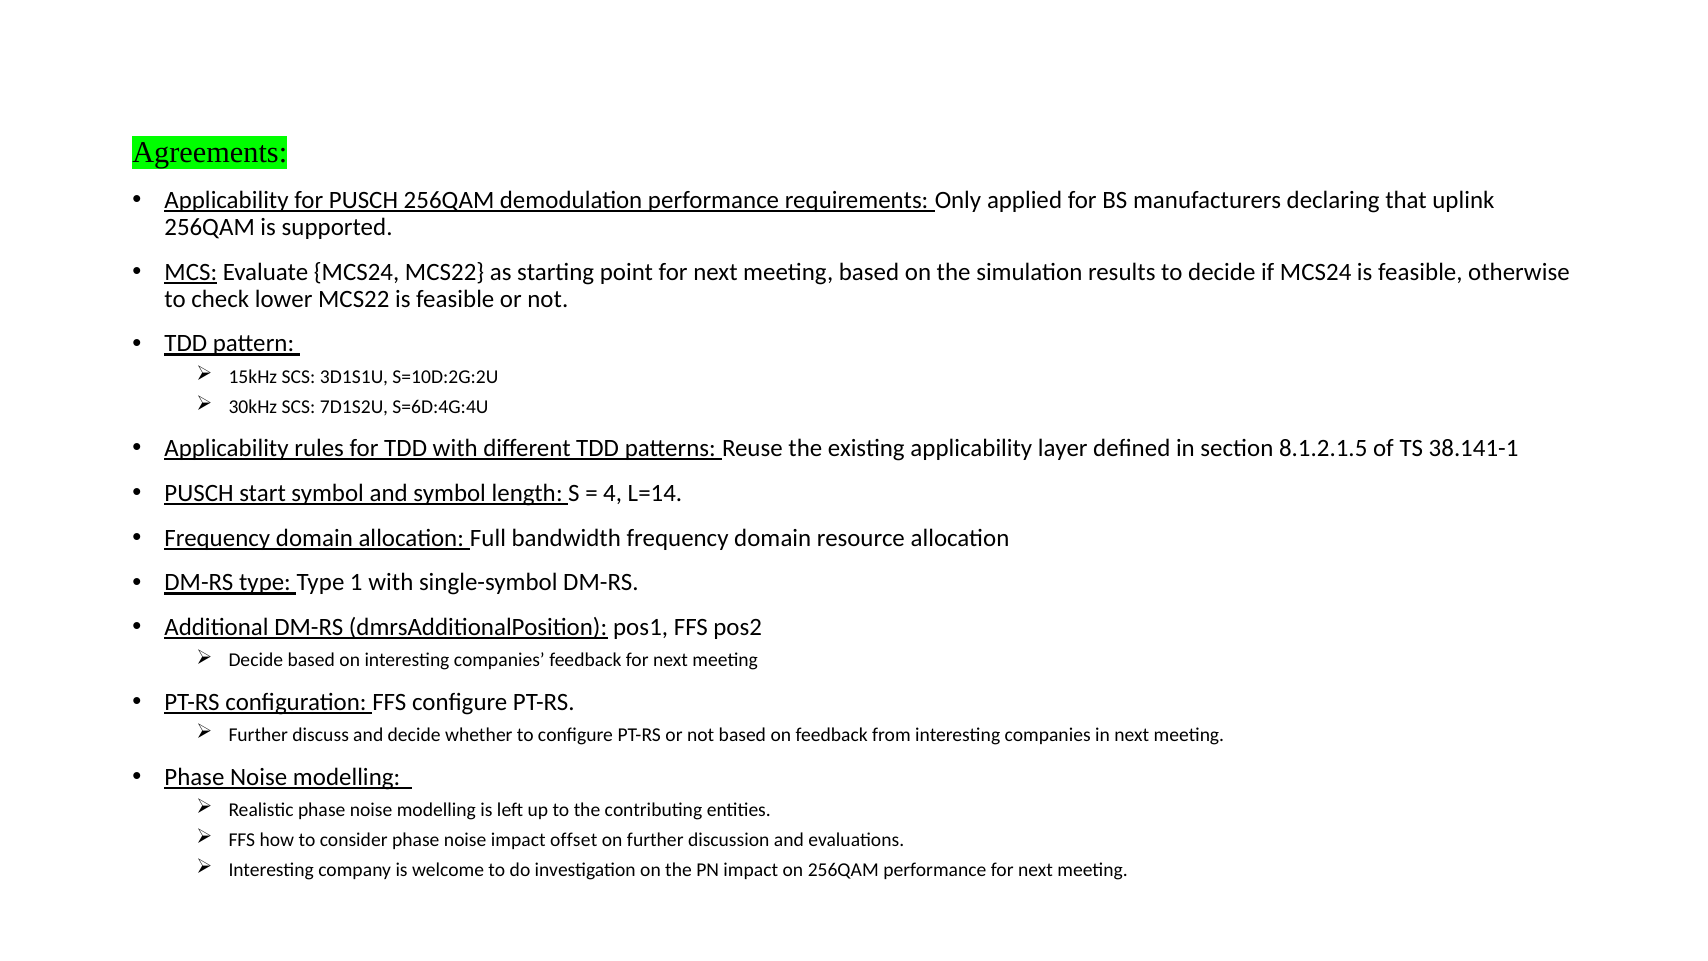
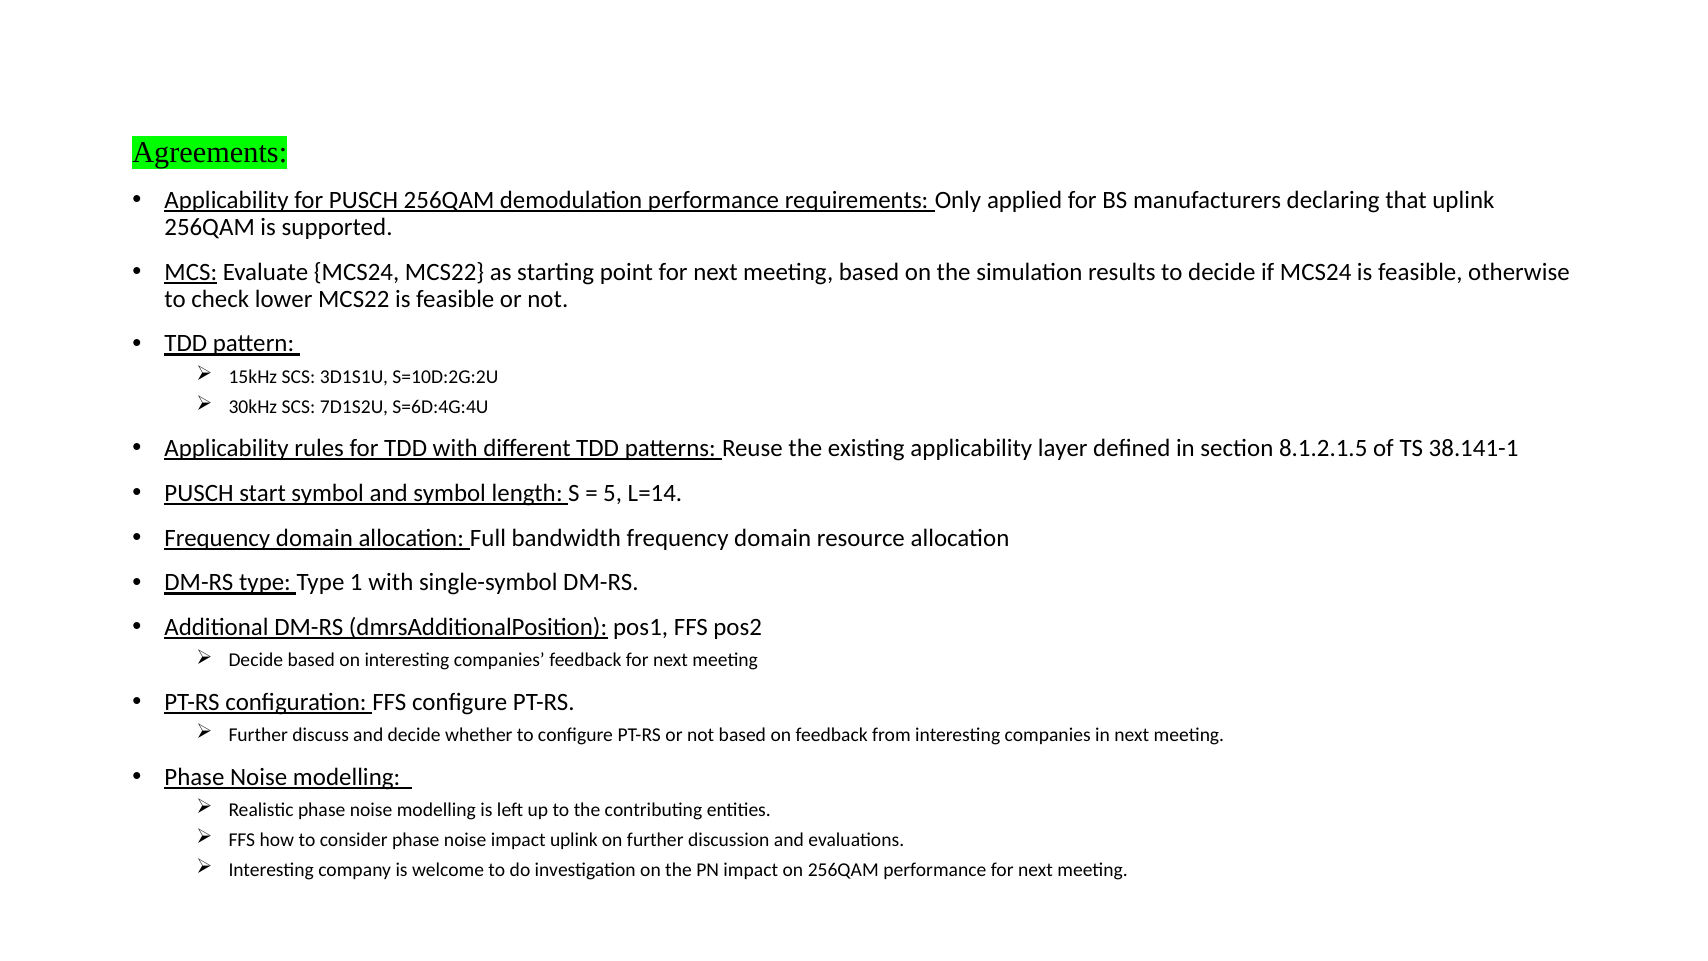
4: 4 -> 5
impact offset: offset -> uplink
